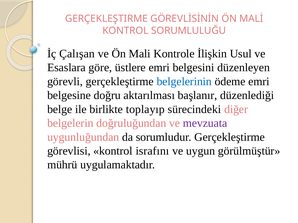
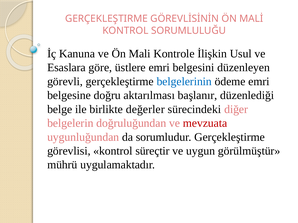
Çalışan: Çalışan -> Kanuna
toplayıp: toplayıp -> değerler
mevzuata colour: purple -> red
israfını: israfını -> süreçtir
